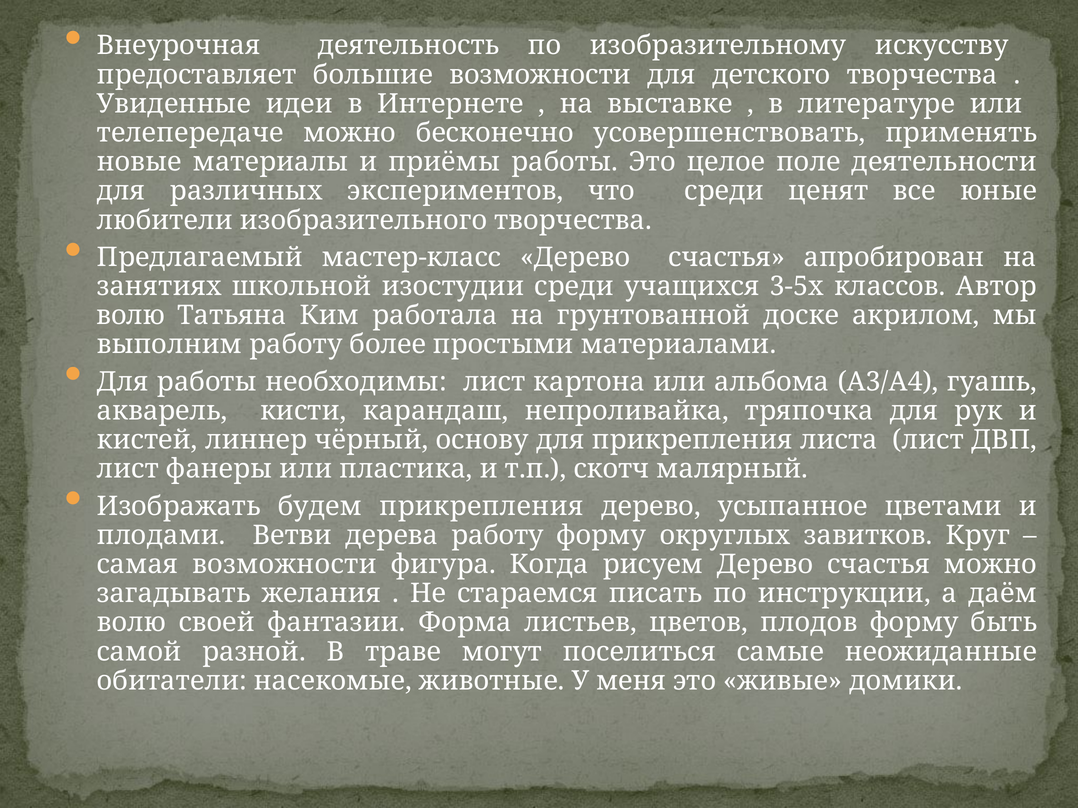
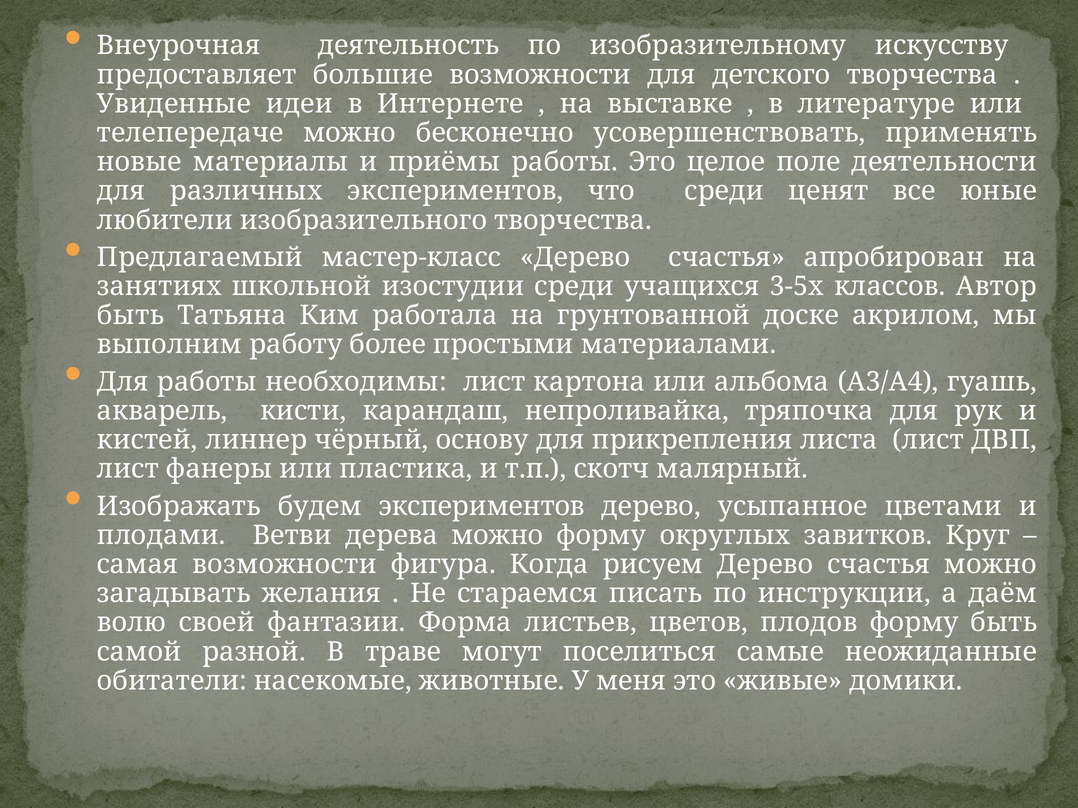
волю at (131, 316): волю -> быть
будем прикрепления: прикрепления -> экспериментов
дерева работу: работу -> можно
